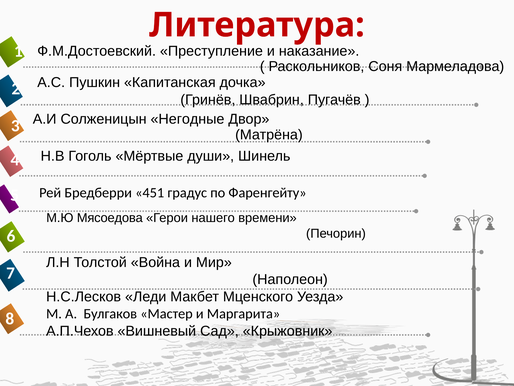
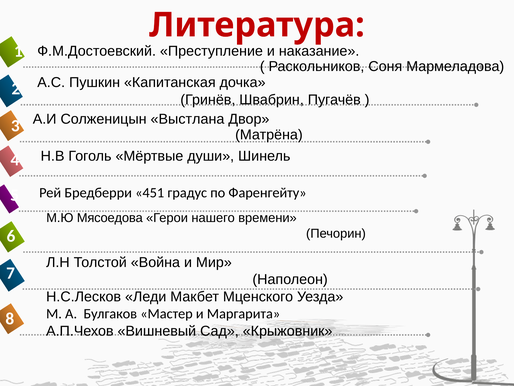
Негодные: Негодные -> Выстлана
